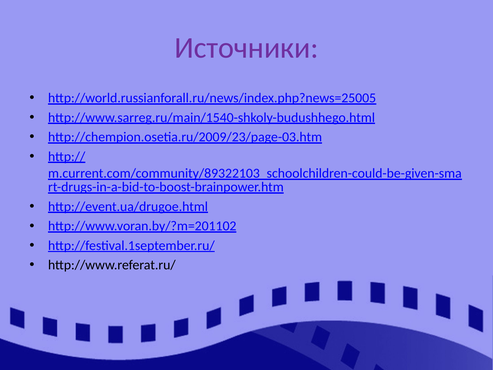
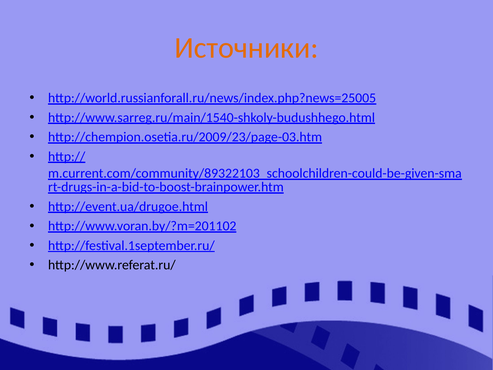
Источники colour: purple -> orange
